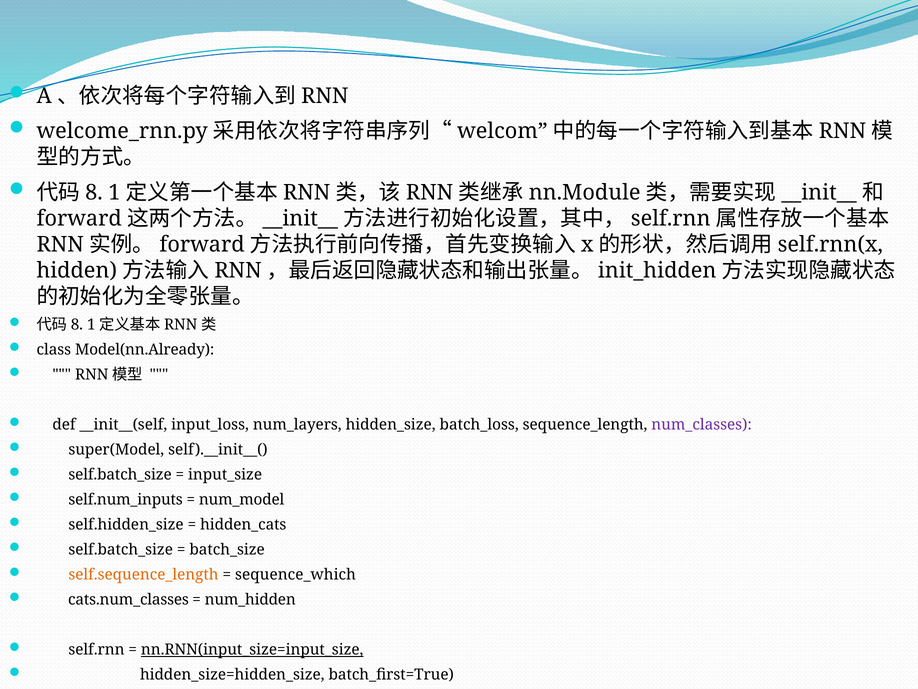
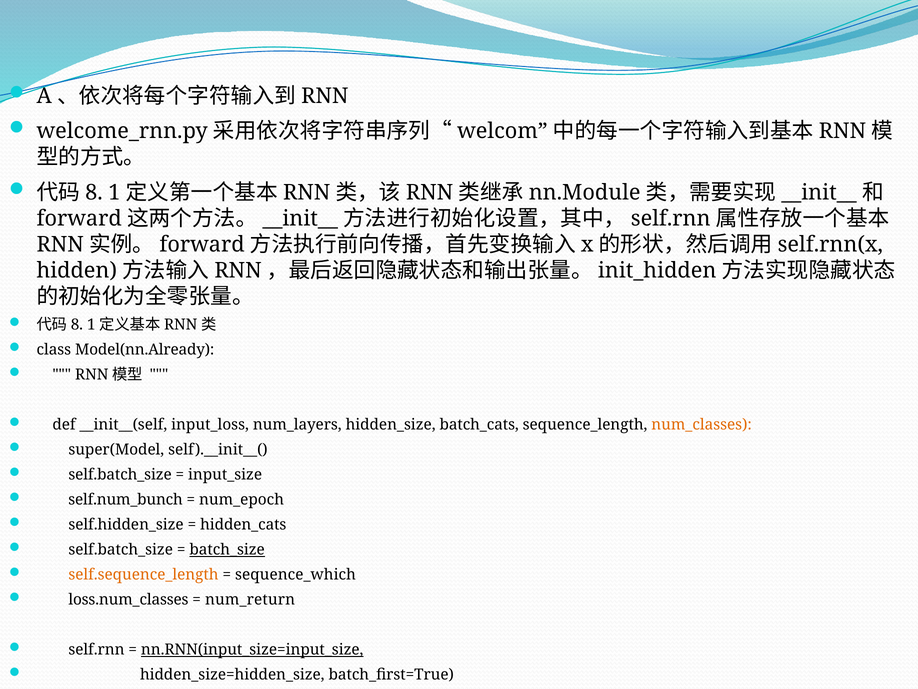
batch_loss: batch_loss -> batch_cats
num_classes colour: purple -> orange
self.num_inputs: self.num_inputs -> self.num_bunch
num_model: num_model -> num_epoch
batch_size underline: none -> present
cats.num_classes: cats.num_classes -> loss.num_classes
num_hidden: num_hidden -> num_return
